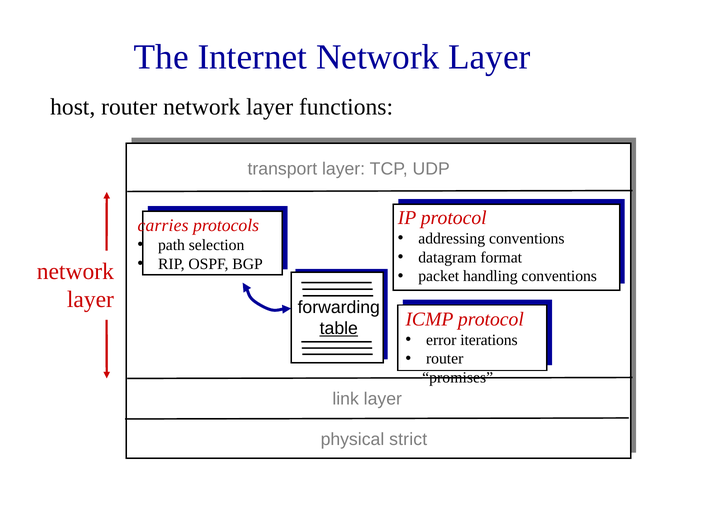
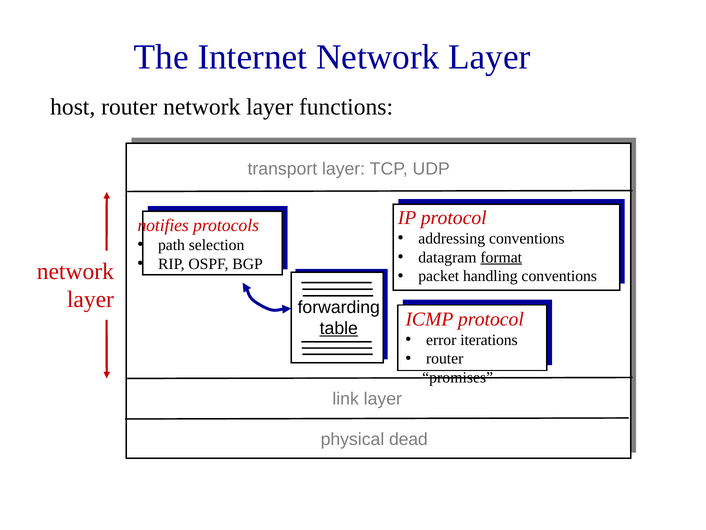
carries: carries -> notifies
format underline: none -> present
strict: strict -> dead
